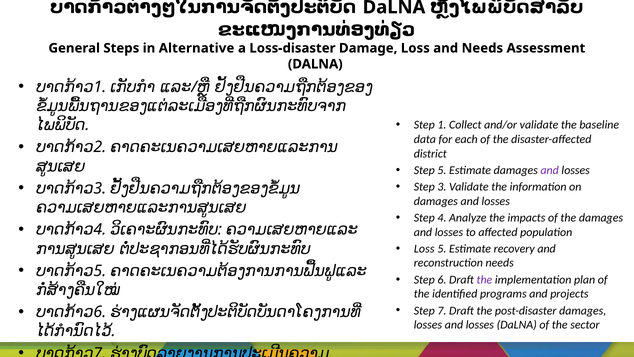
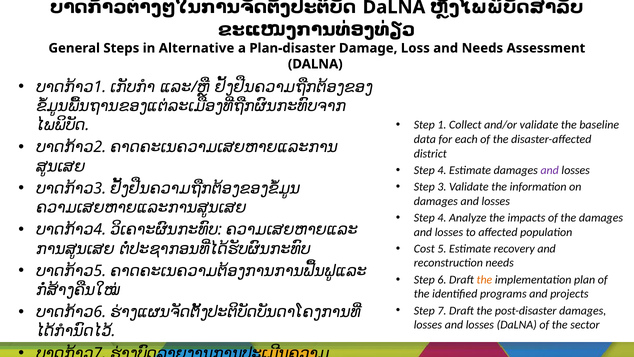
Loss-disaster: Loss-disaster -> Plan-disaster
5 at (442, 170): 5 -> 4
Loss at (424, 249): Loss -> Cost
the at (484, 279) colour: purple -> orange
